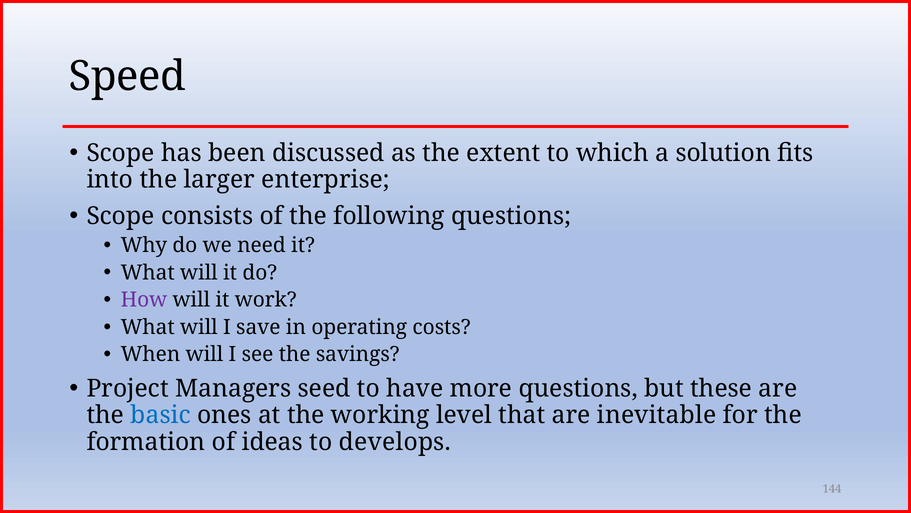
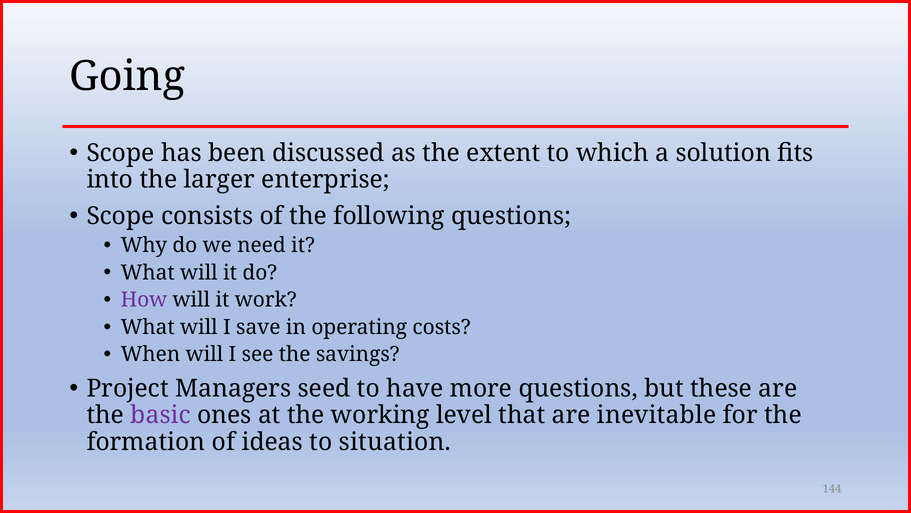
Speed: Speed -> Going
basic colour: blue -> purple
develops: develops -> situation
